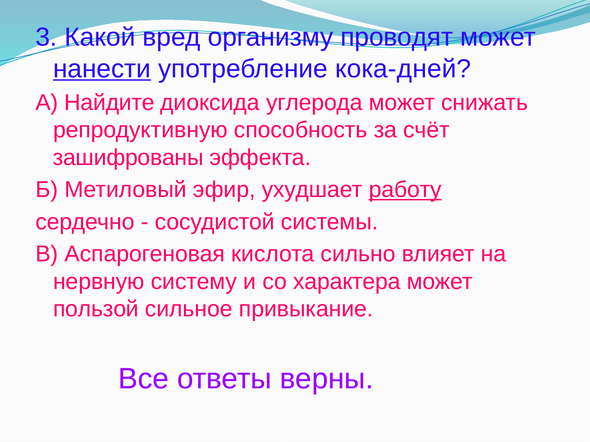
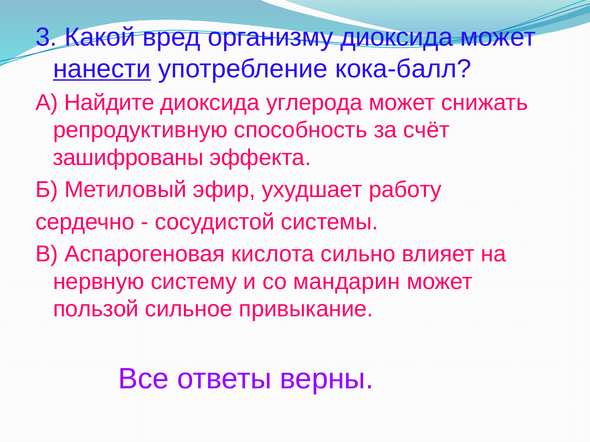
организму проводят: проводят -> диоксида
кока-дней: кока-дней -> кока-балл
работу underline: present -> none
характера: характера -> мандарин
